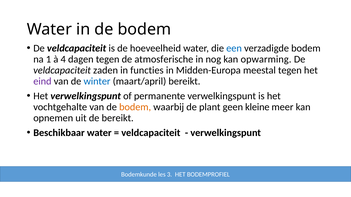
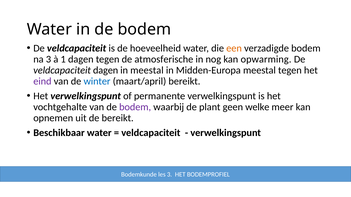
een colour: blue -> orange
na 1: 1 -> 3
4: 4 -> 1
veldcapaciteit zaden: zaden -> dagen
in functies: functies -> meestal
bodem at (135, 107) colour: orange -> purple
kleine: kleine -> welke
